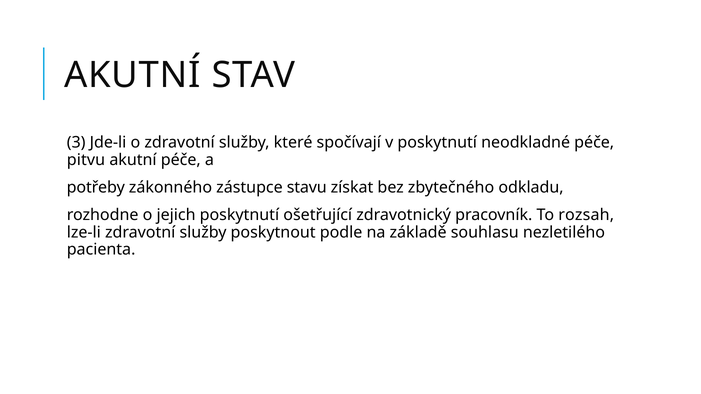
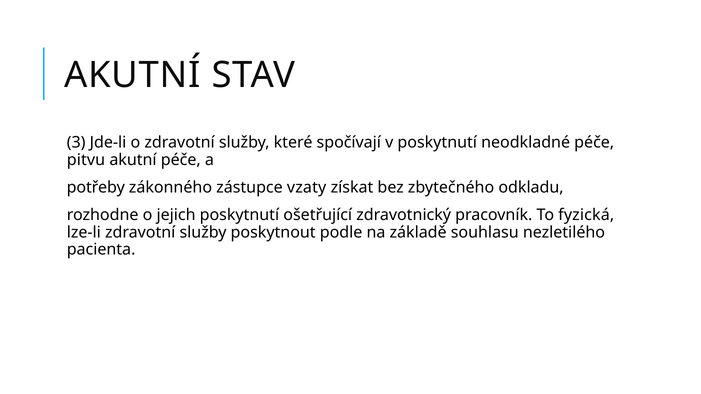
stavu: stavu -> vzaty
rozsah: rozsah -> fyzická
